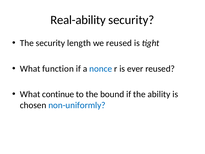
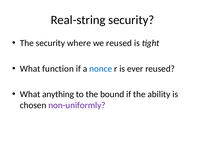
Real-ability: Real-ability -> Real-string
length: length -> where
continue: continue -> anything
non-uniformly colour: blue -> purple
